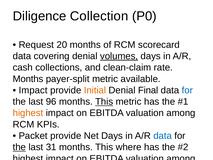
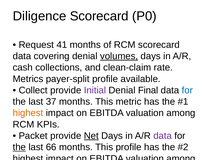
Diligence Collection: Collection -> Scorecard
20: 20 -> 41
Months at (28, 79): Months -> Metrics
payer-split metric: metric -> profile
Impact at (33, 90): Impact -> Collect
Initial colour: orange -> purple
96: 96 -> 37
This at (104, 101) underline: present -> none
Net at (91, 136) underline: none -> present
data at (163, 136) colour: blue -> purple
31: 31 -> 66
This where: where -> profile
